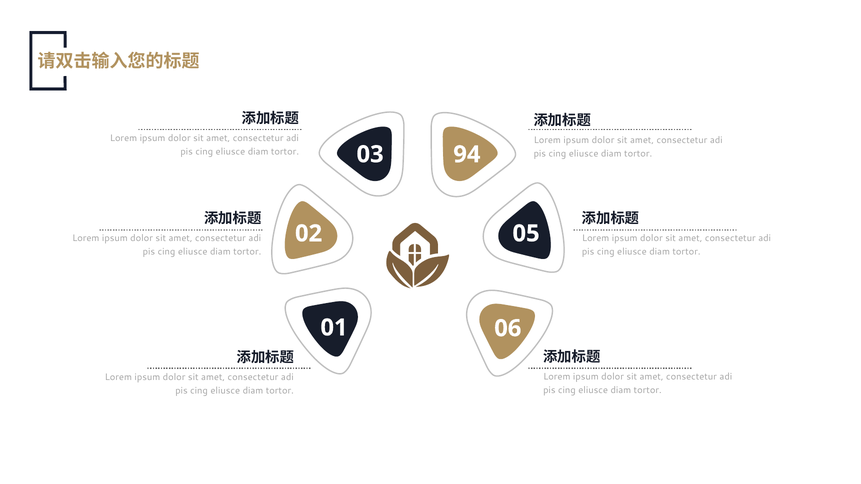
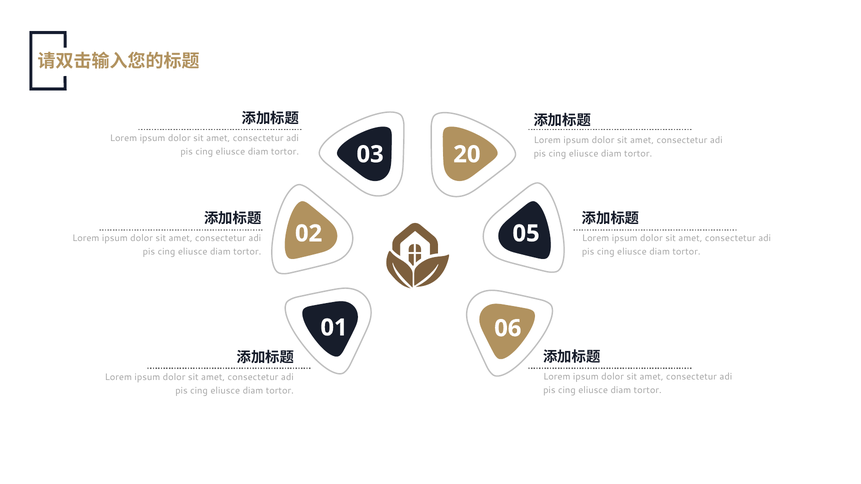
94: 94 -> 20
